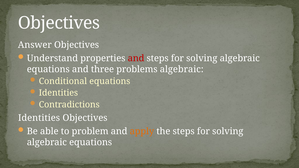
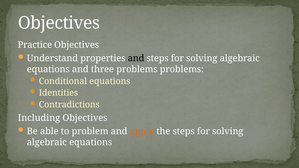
Answer: Answer -> Practice
and at (136, 58) colour: red -> black
problems algebraic: algebraic -> problems
Identities at (39, 118): Identities -> Including
